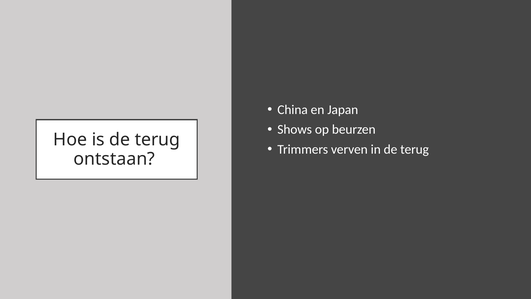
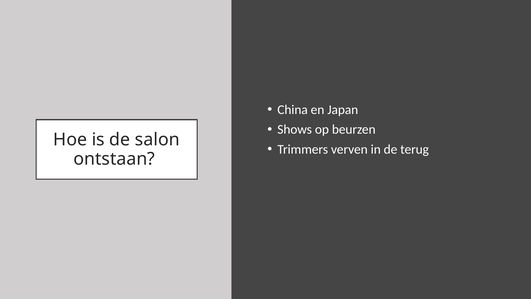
is de terug: terug -> salon
